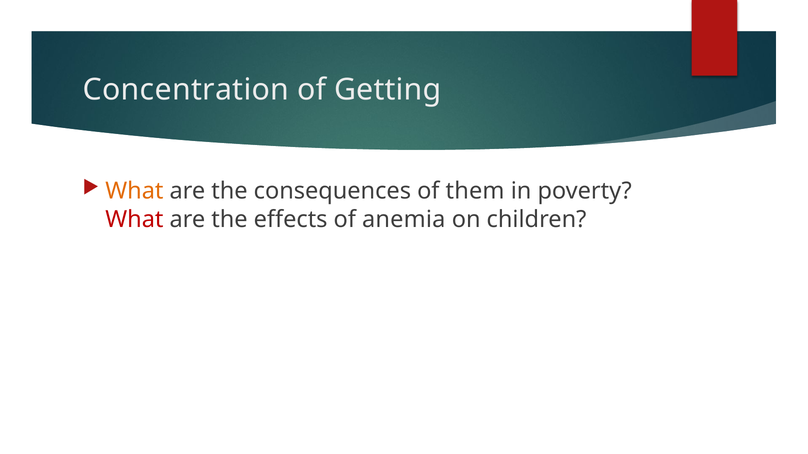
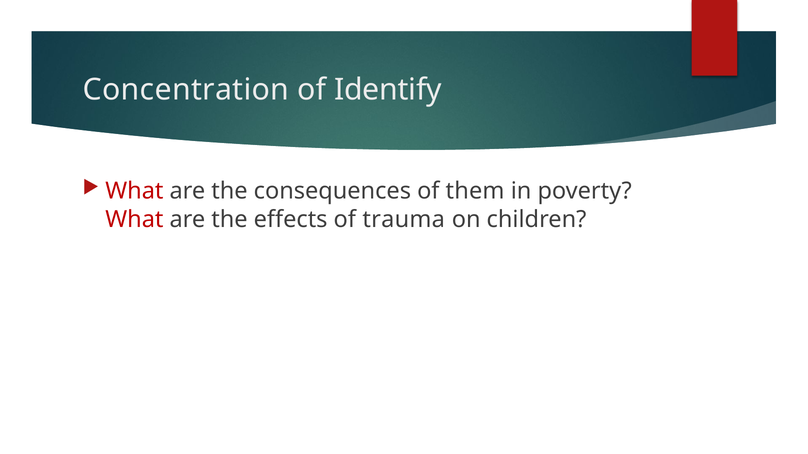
Getting: Getting -> Identify
What at (134, 191) colour: orange -> red
anemia: anemia -> trauma
